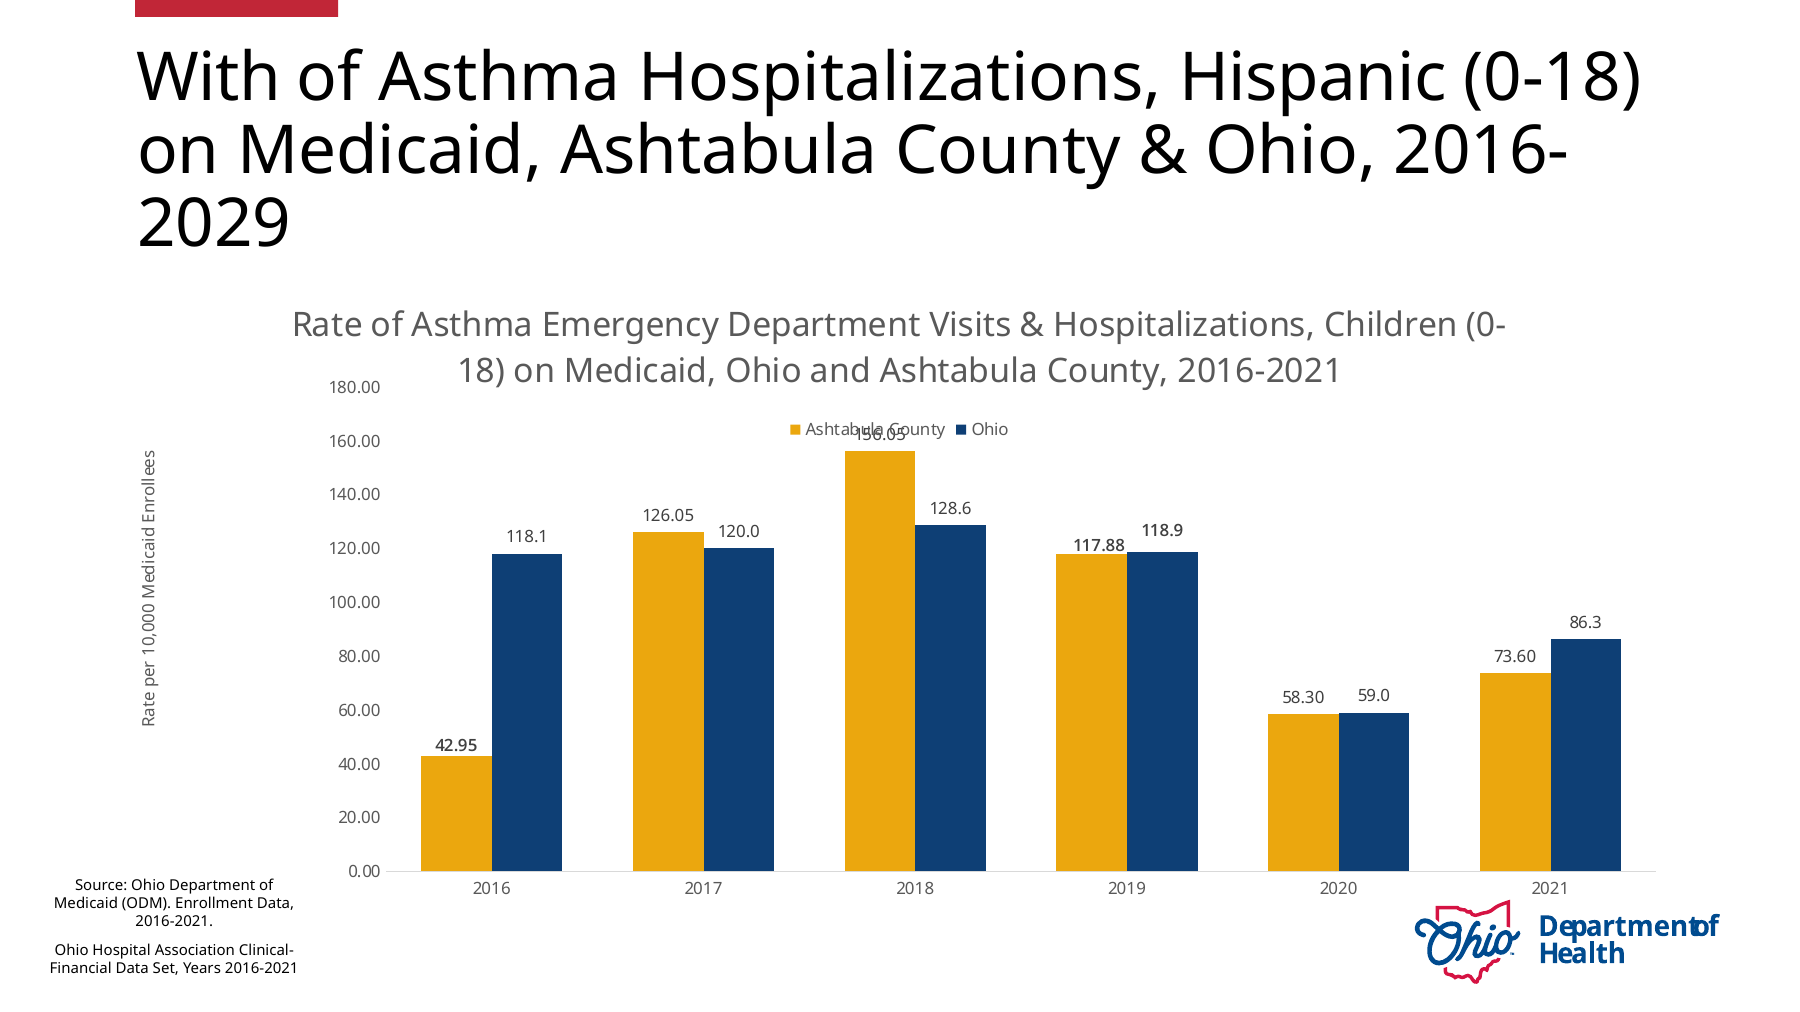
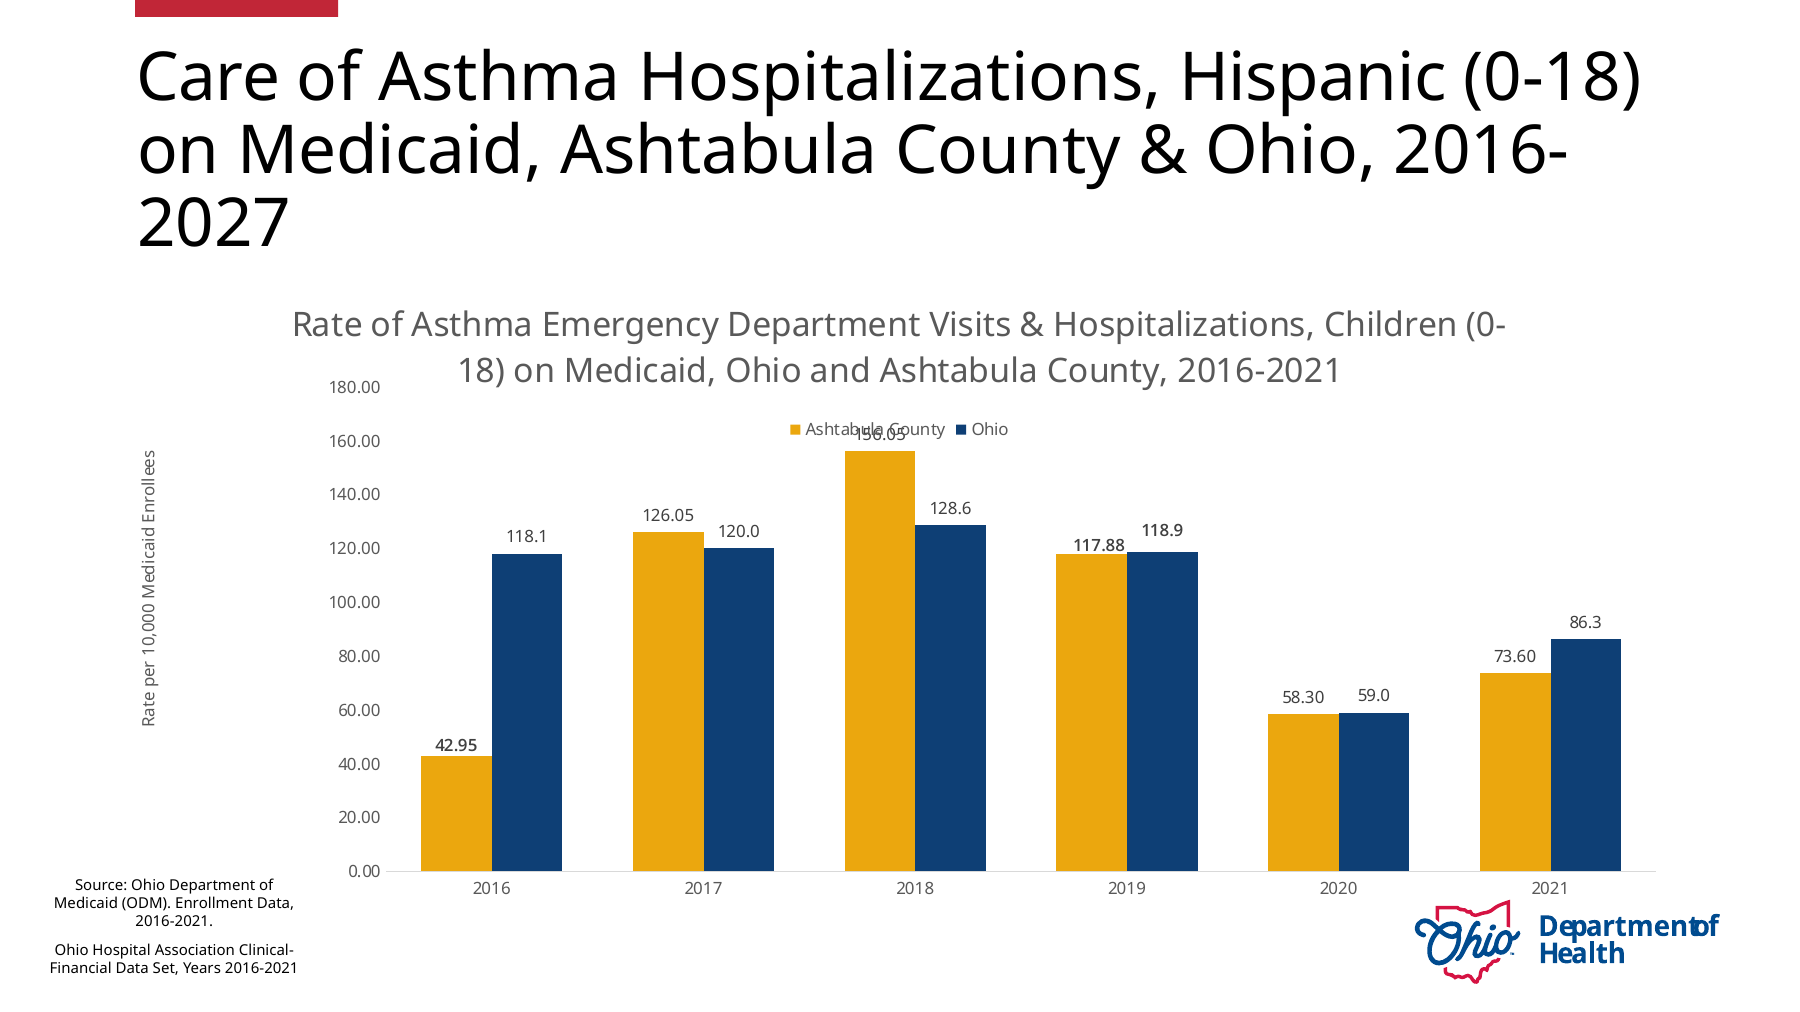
With: With -> Care
2029: 2029 -> 2027
